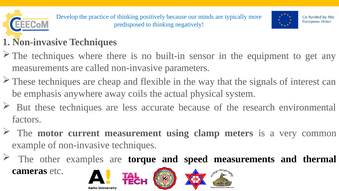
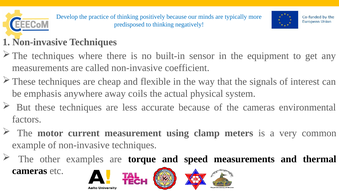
parameters: parameters -> coefficient
the research: research -> cameras
